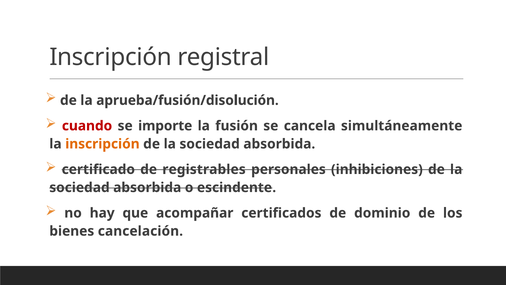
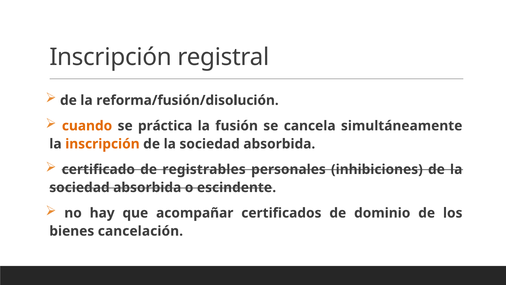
aprueba/fusión/disolución: aprueba/fusión/disolución -> reforma/fusión/disolución
cuando colour: red -> orange
importe: importe -> práctica
